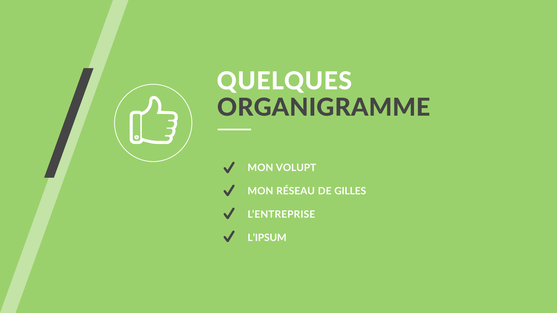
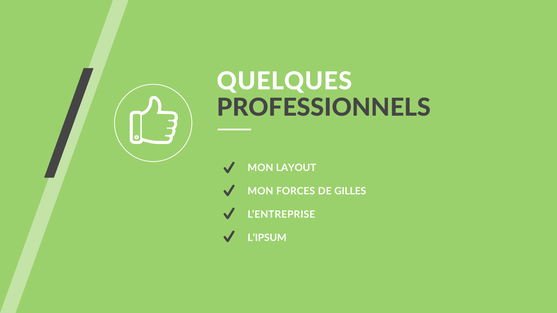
ORGANIGRAMME: ORGANIGRAMME -> PROFESSIONNELS
VOLUPT: VOLUPT -> LAYOUT
RÉSEAU: RÉSEAU -> FORCES
